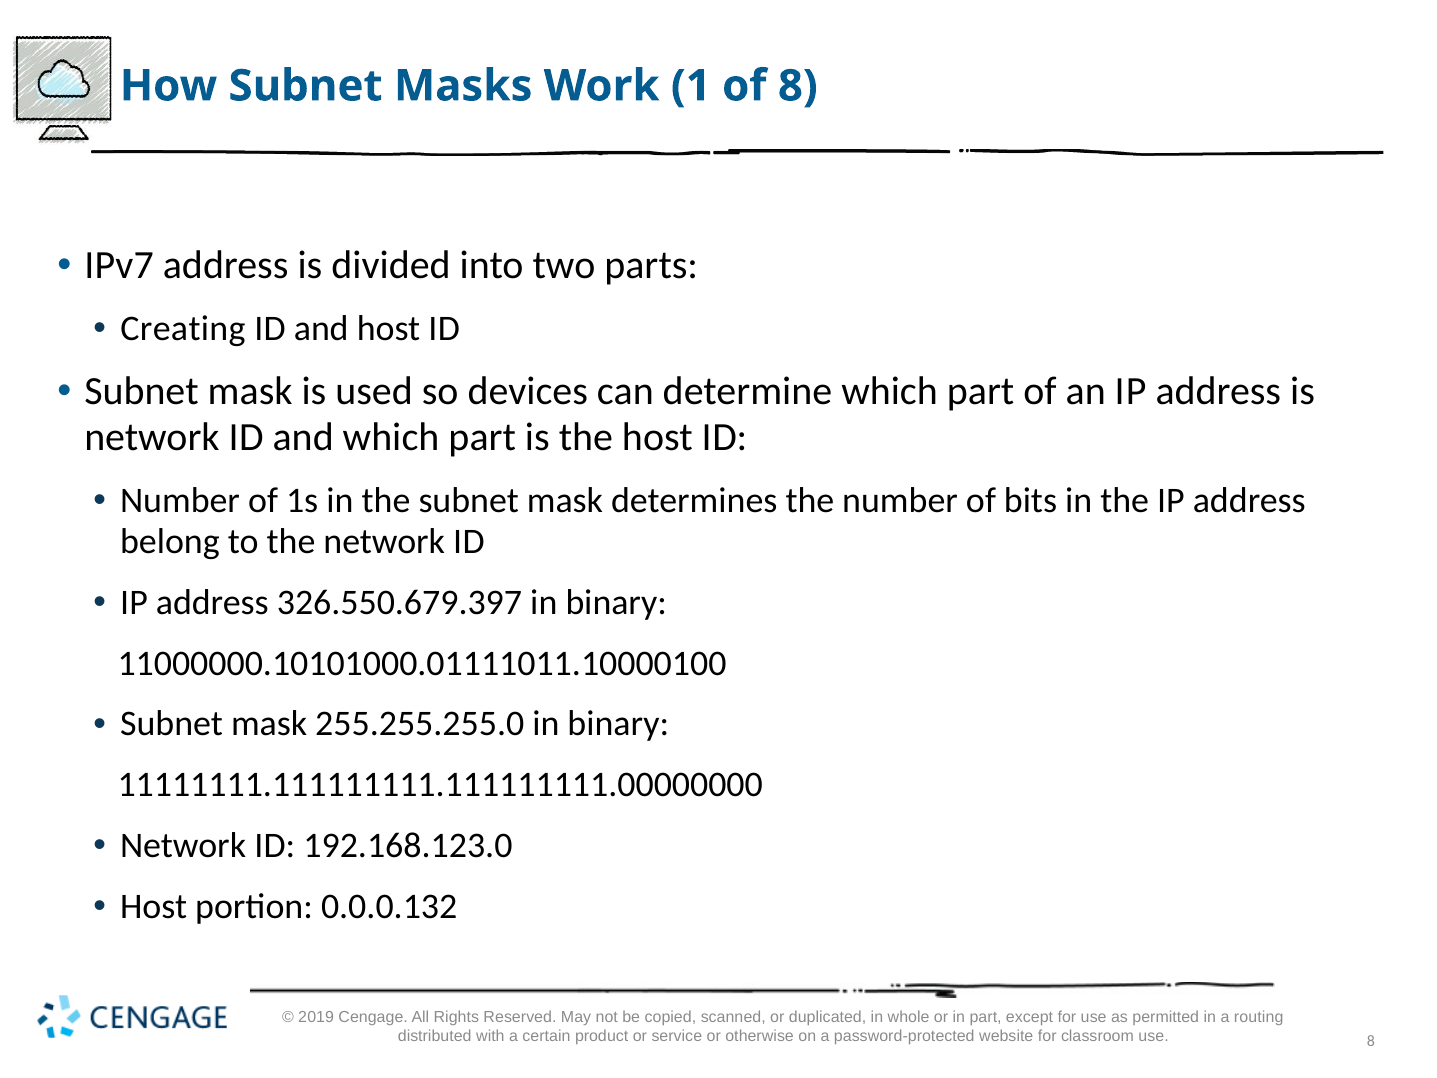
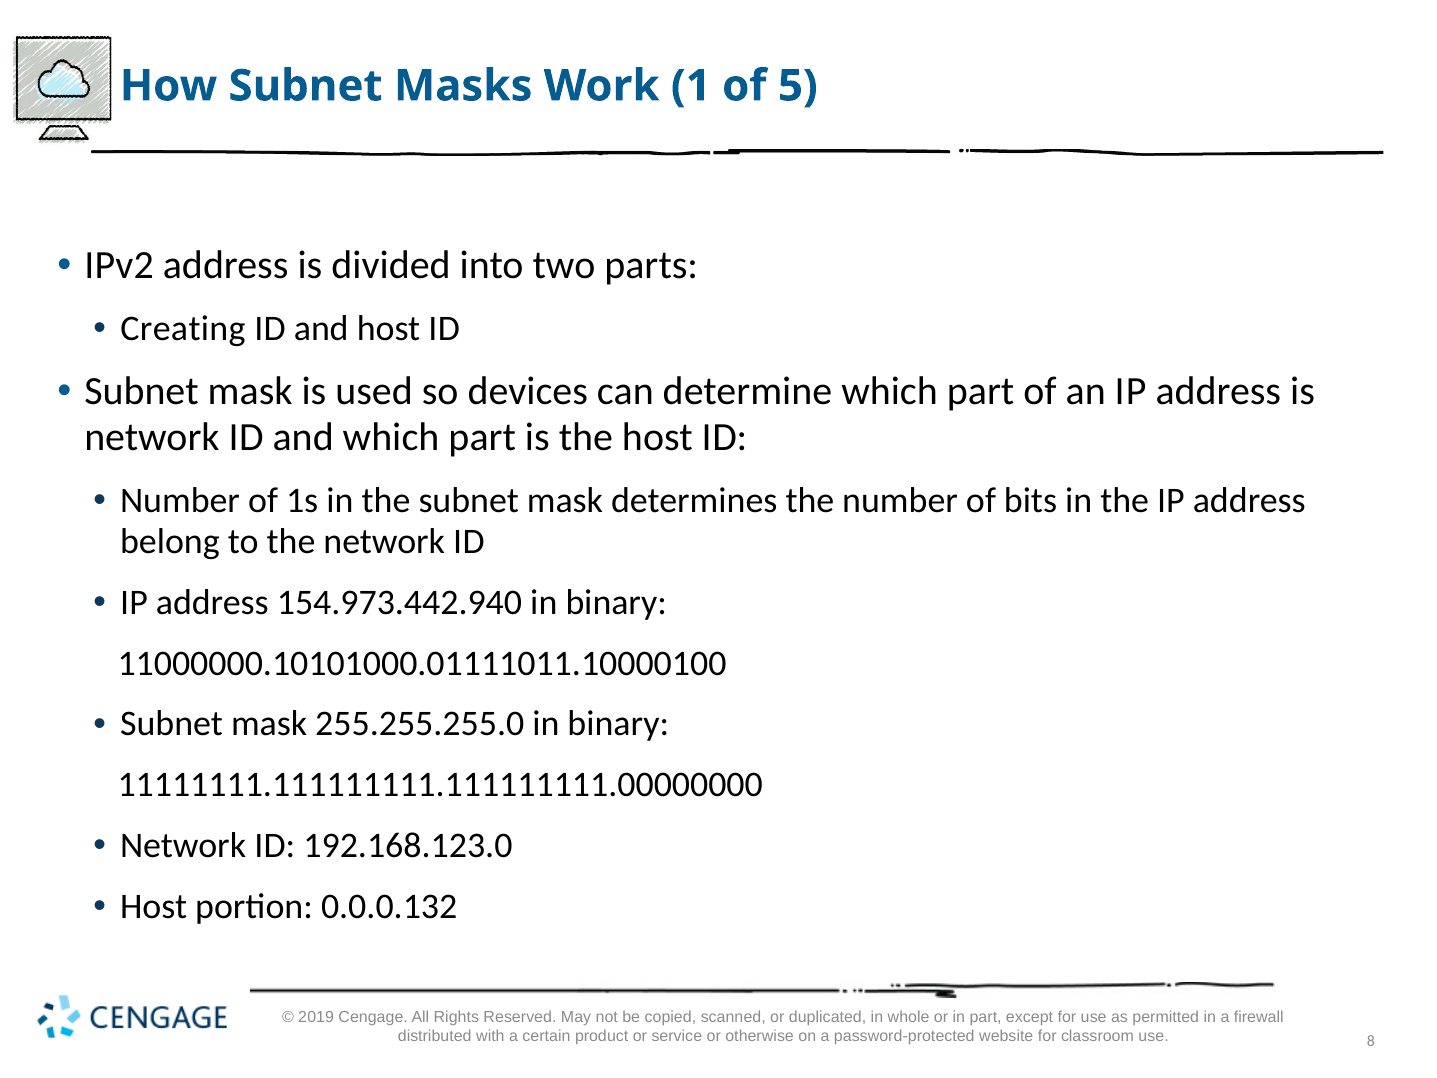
of 8: 8 -> 5
7: 7 -> 2
326.550.679.397: 326.550.679.397 -> 154.973.442.940
routing: routing -> firewall
